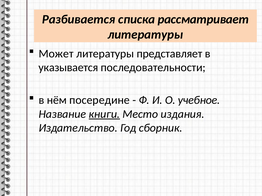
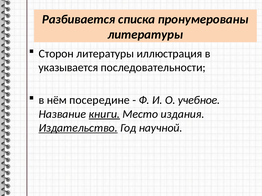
рассматривает: рассматривает -> пронумерованы
Может: Может -> Сторон
представляет: представляет -> иллюстрация
Издательство underline: none -> present
сборник: сборник -> научной
